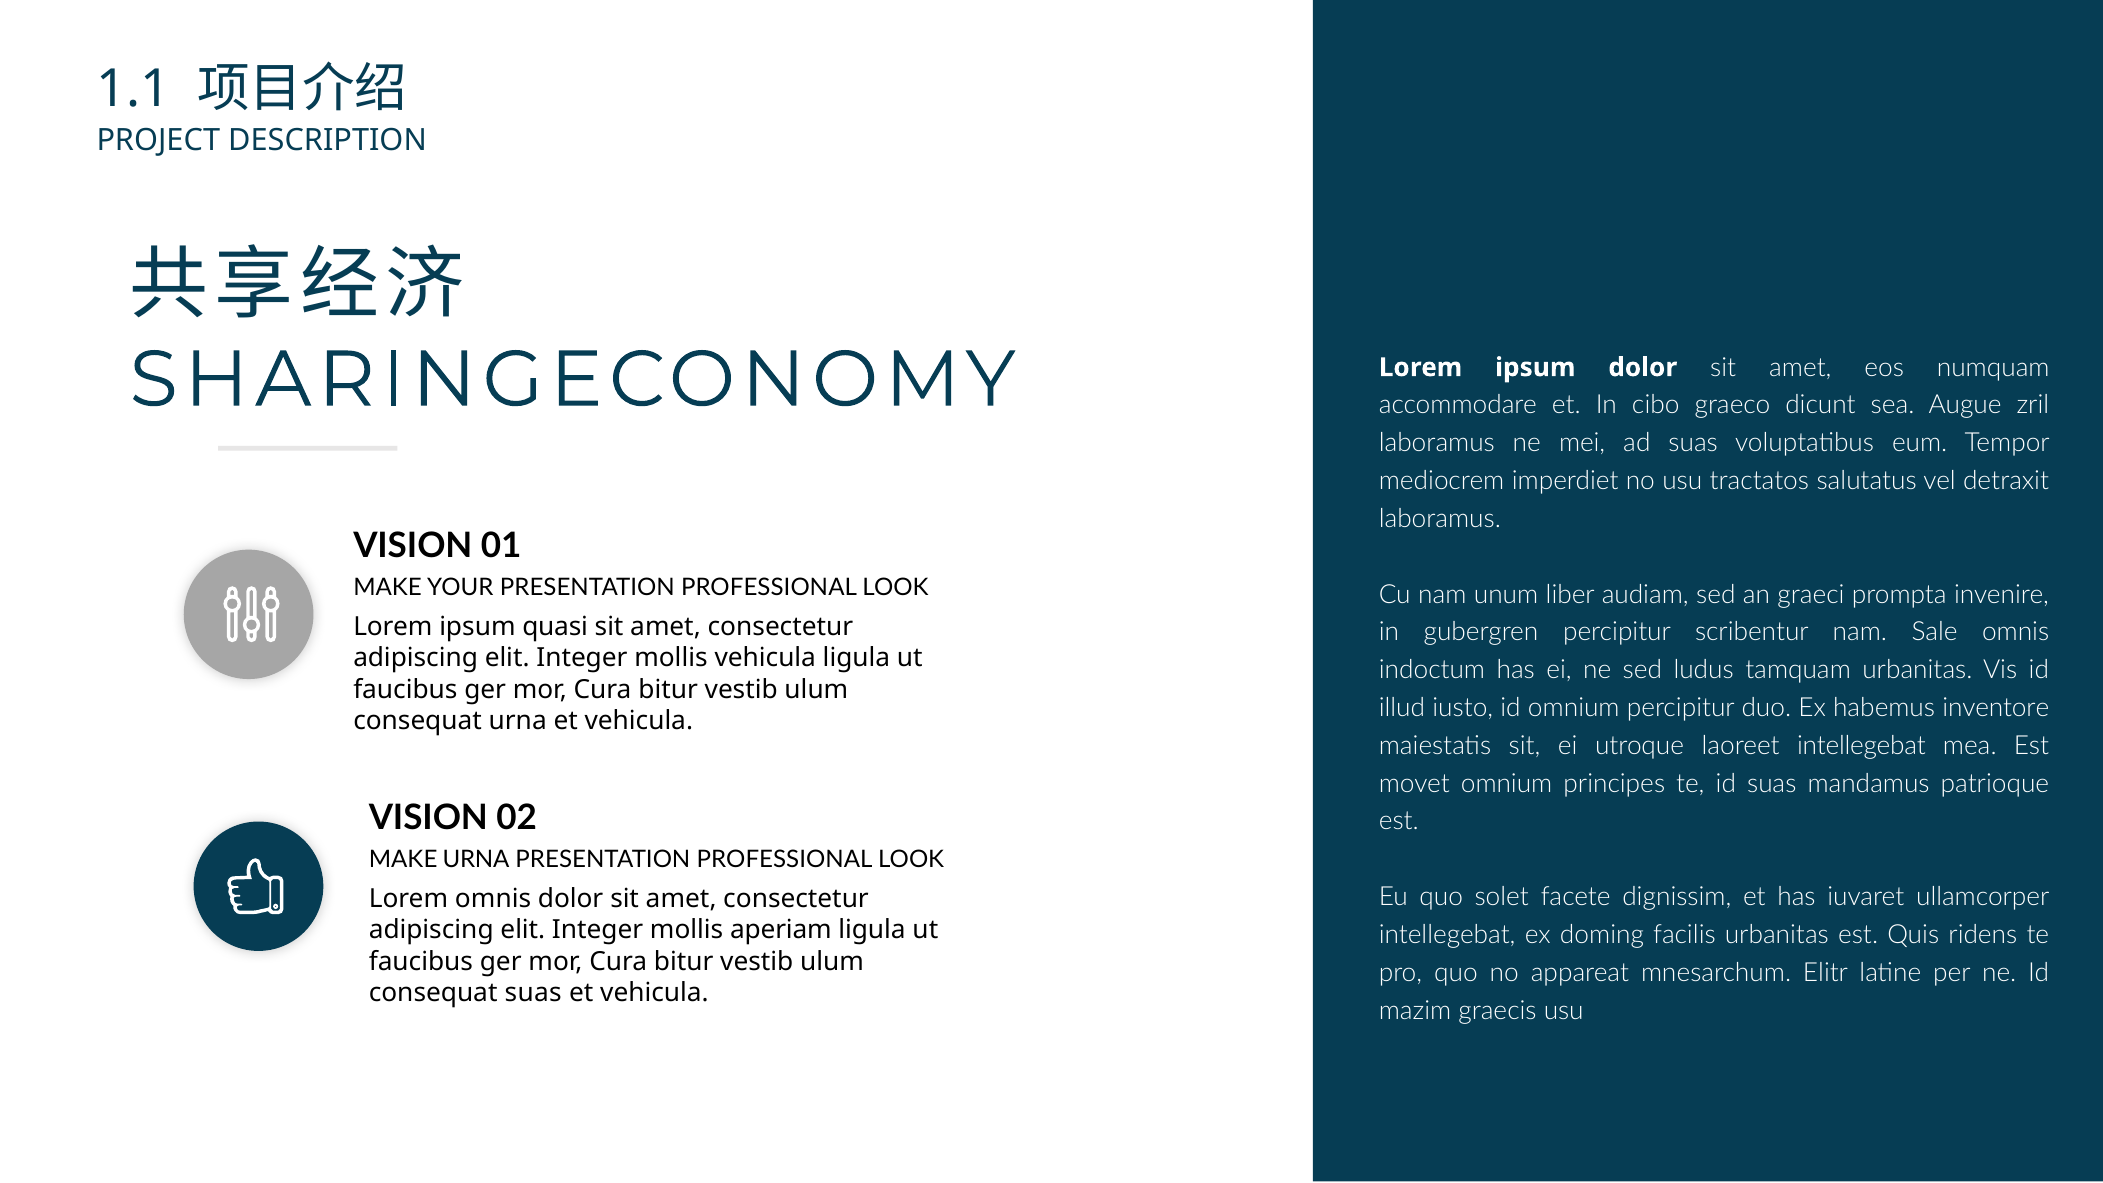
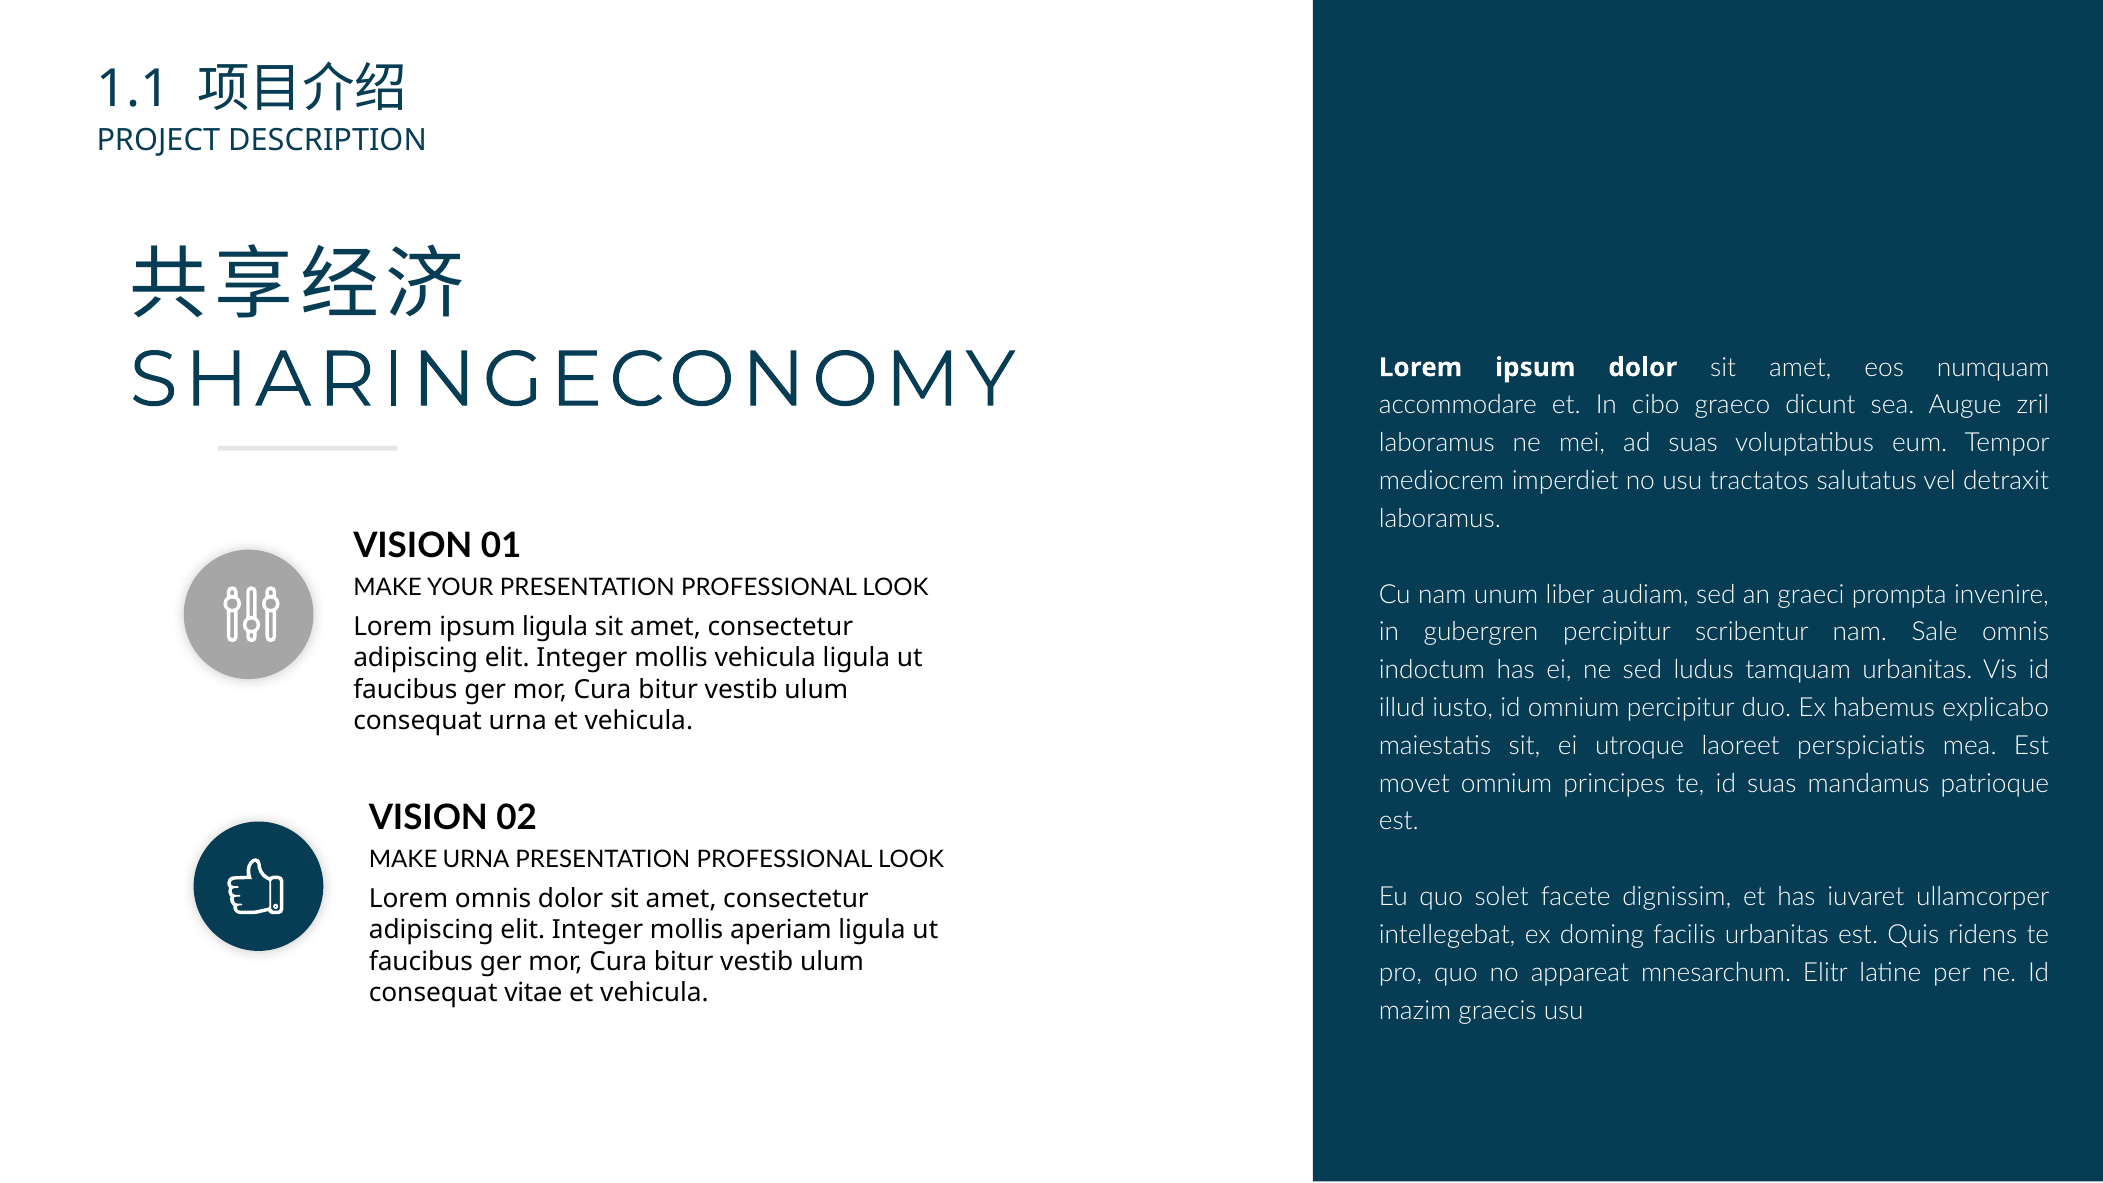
ipsum quasi: quasi -> ligula
inventore: inventore -> explicabo
laoreet intellegebat: intellegebat -> perspiciatis
consequat suas: suas -> vitae
